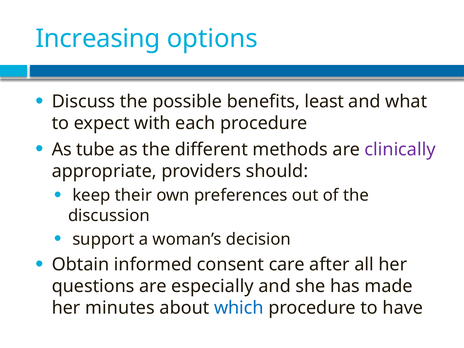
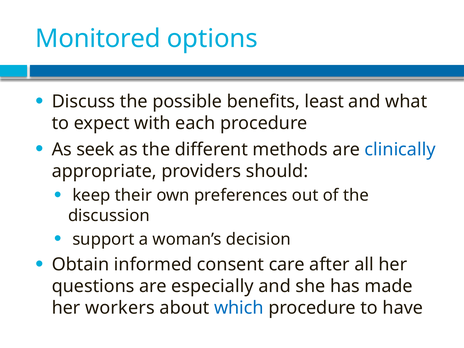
Increasing: Increasing -> Monitored
tube: tube -> seek
clinically colour: purple -> blue
minutes: minutes -> workers
